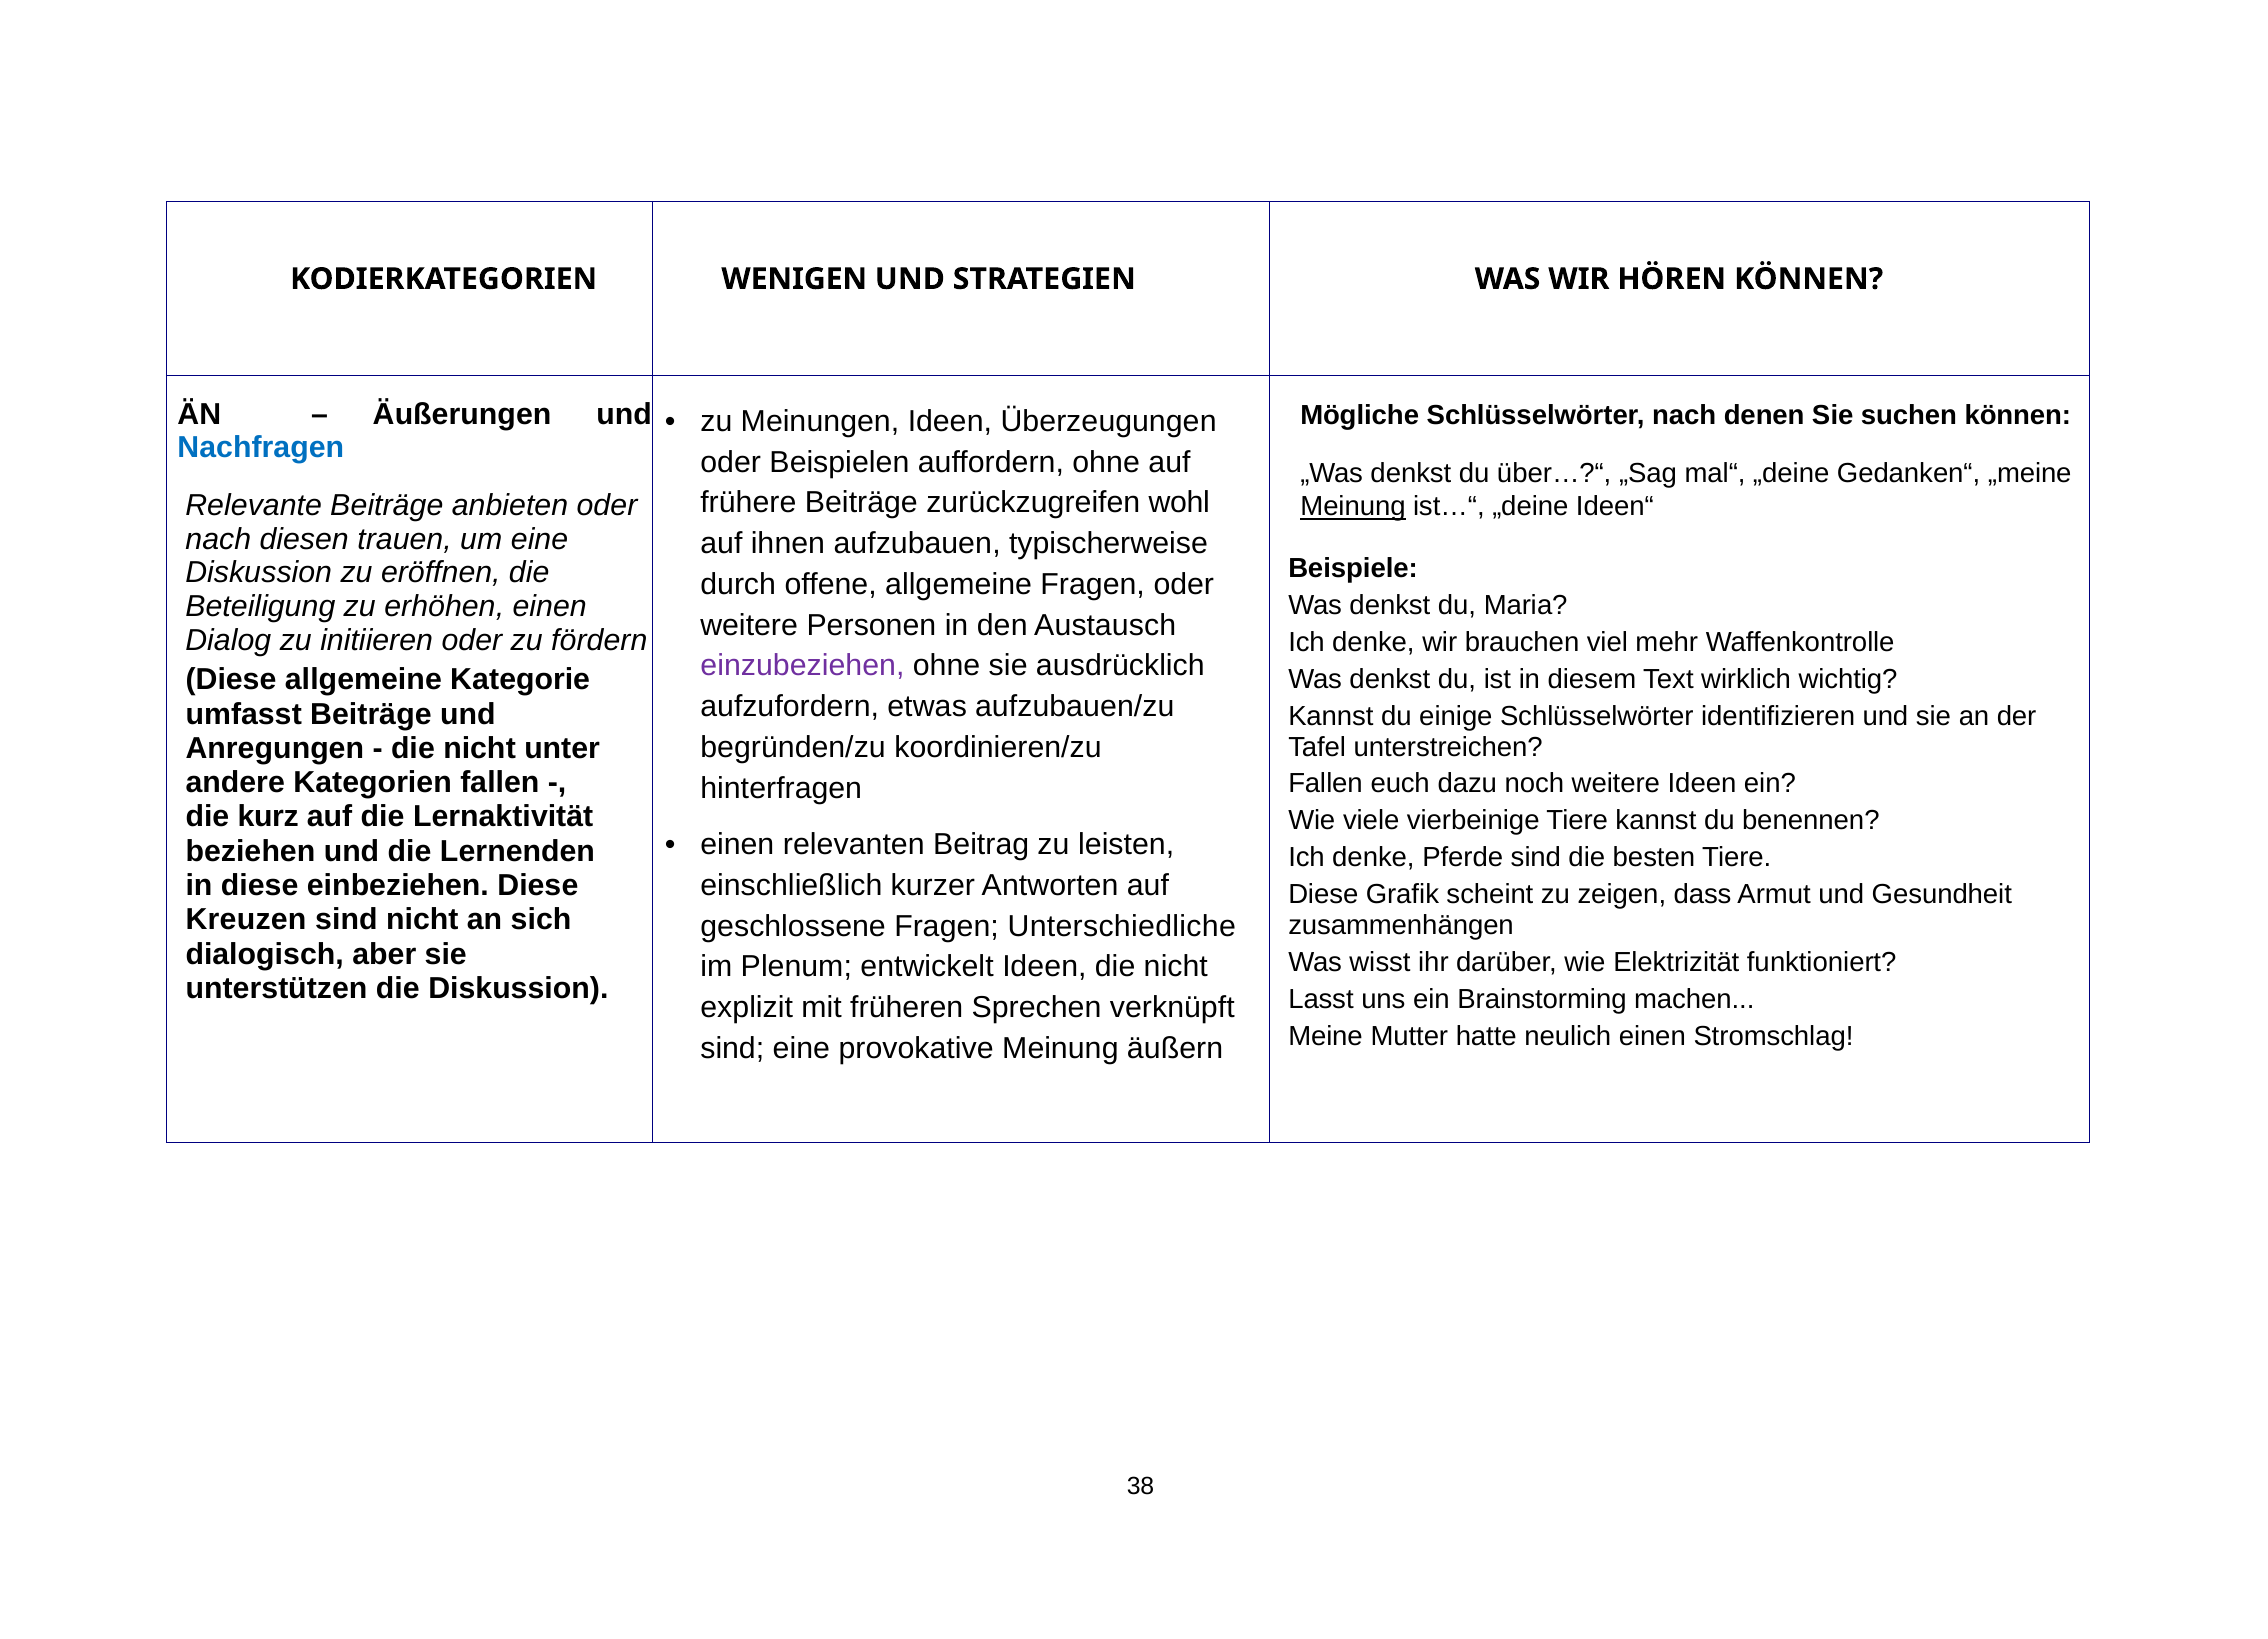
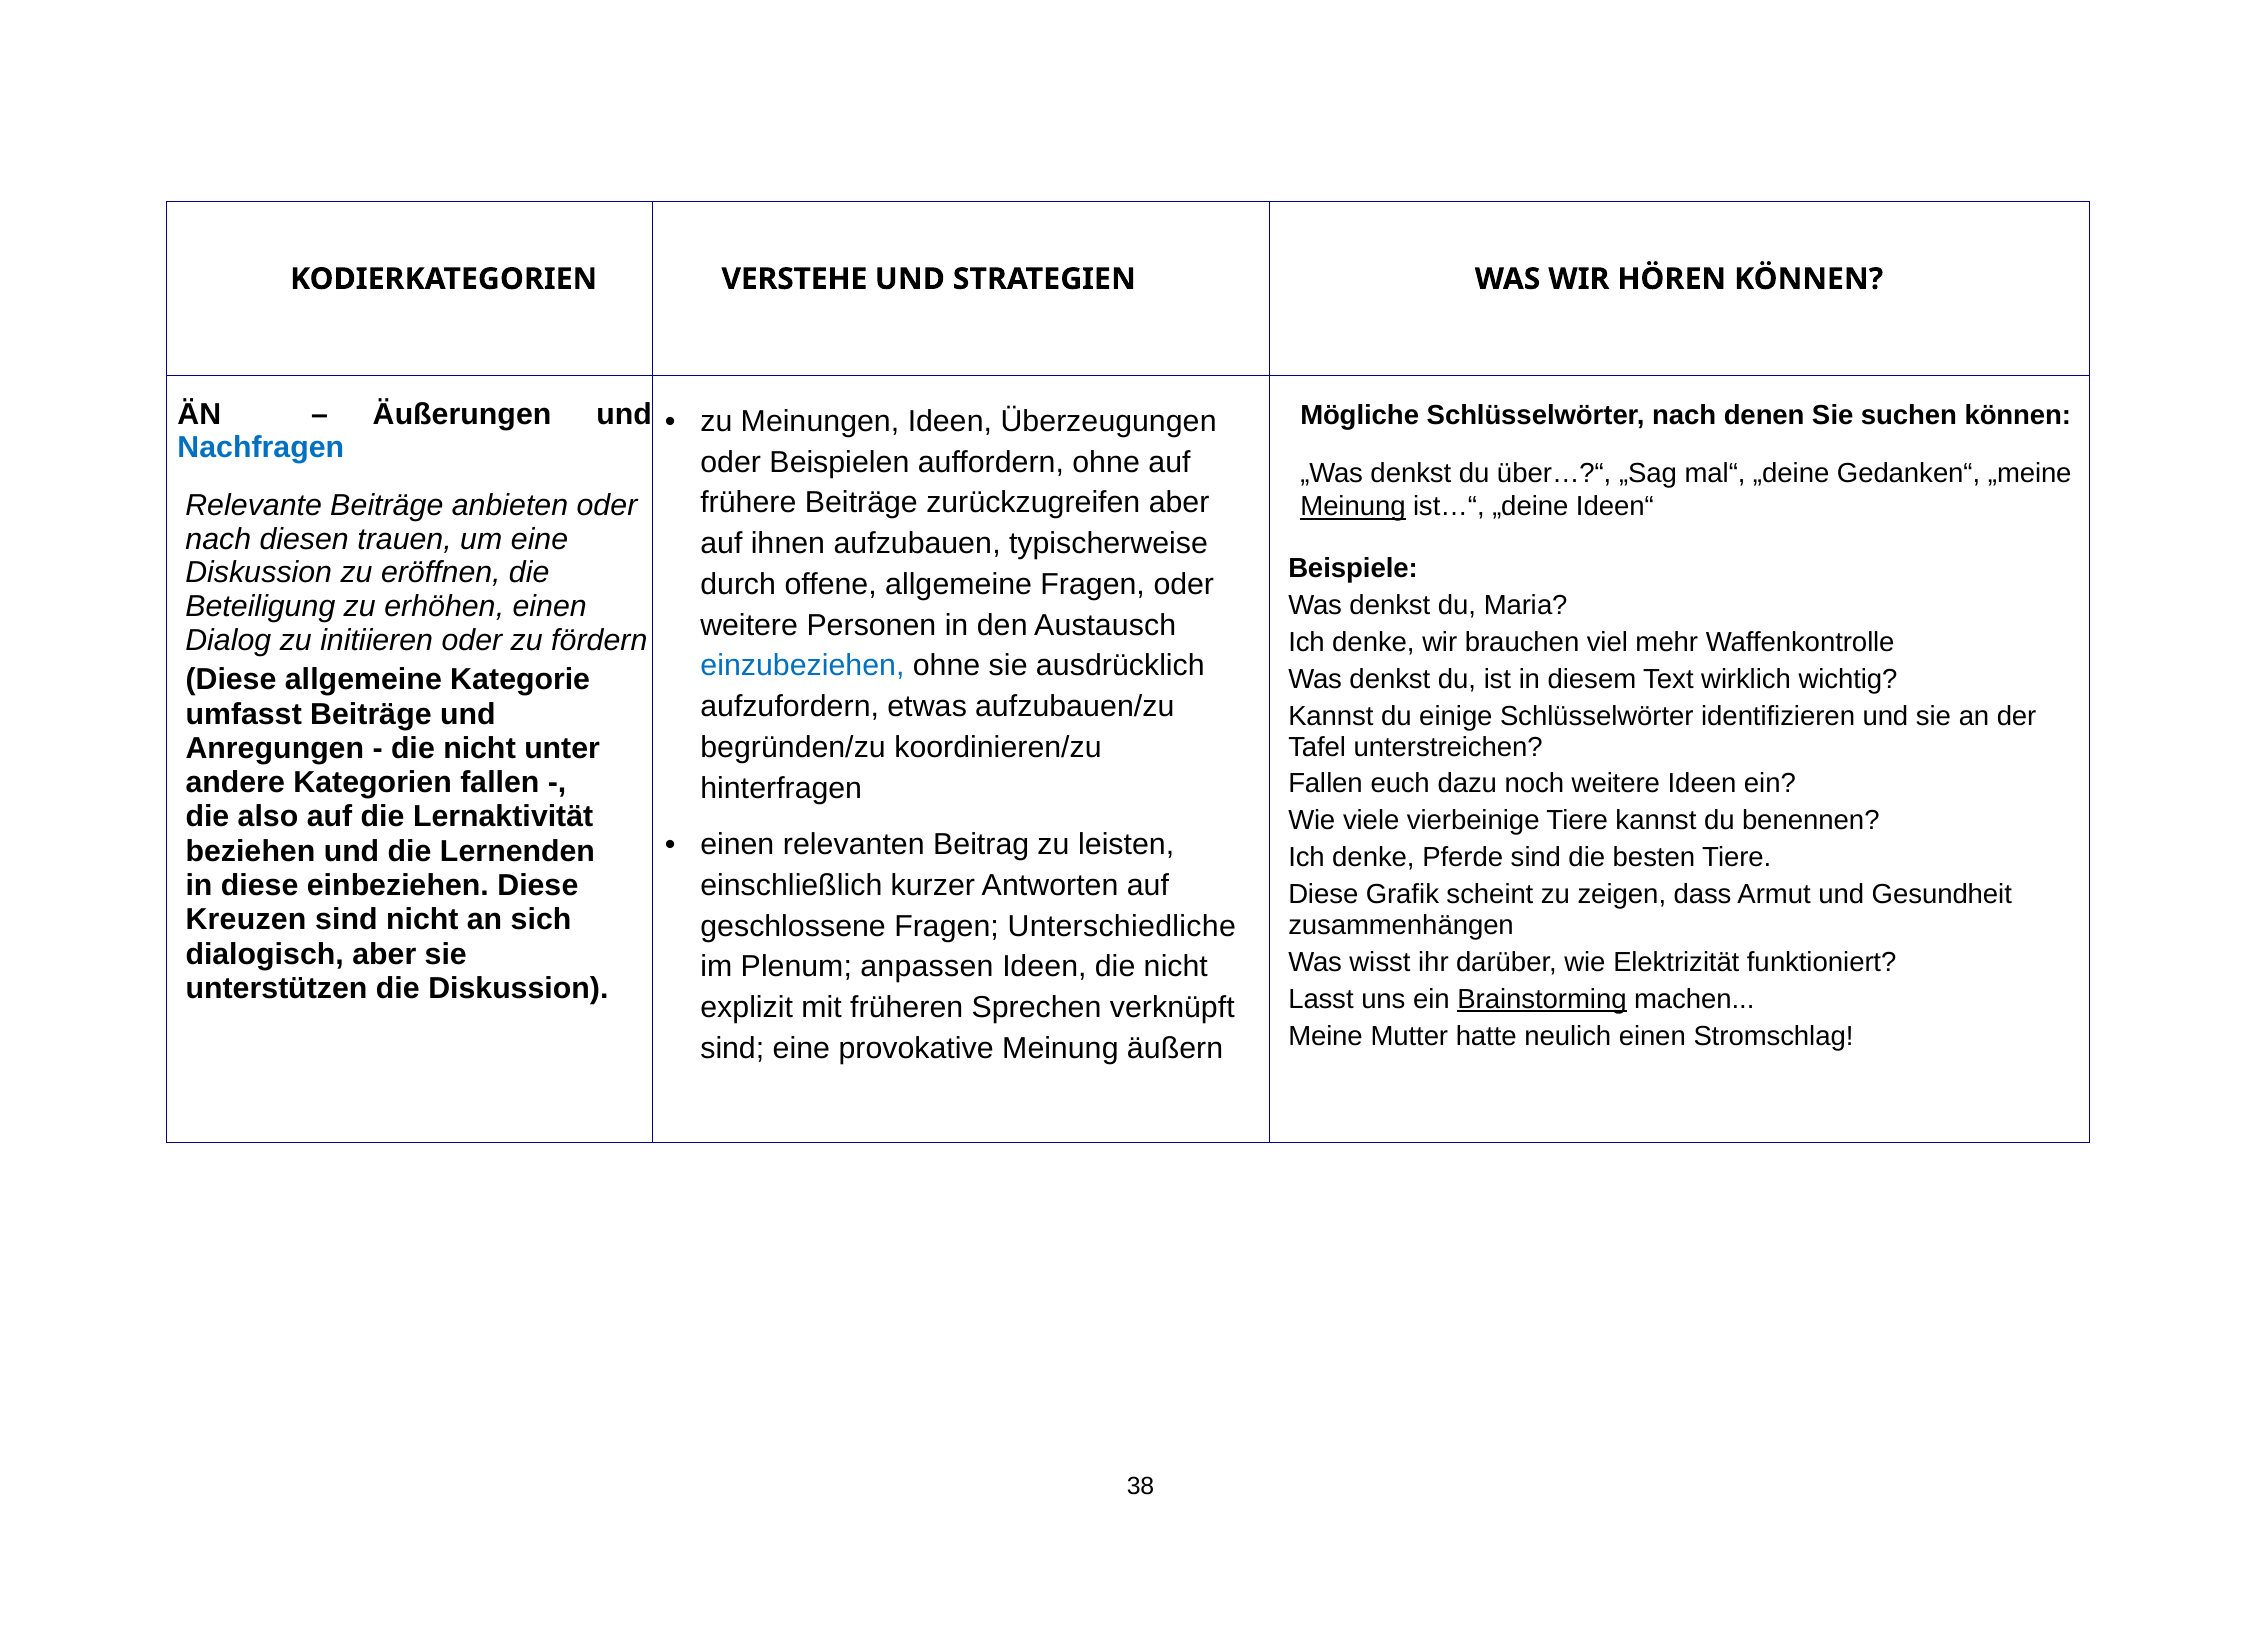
WENIGEN: WENIGEN -> VERSTEHE
zurückzugreifen wohl: wohl -> aber
einzubeziehen colour: purple -> blue
kurz: kurz -> also
entwickelt: entwickelt -> anpassen
Brainstorming underline: none -> present
